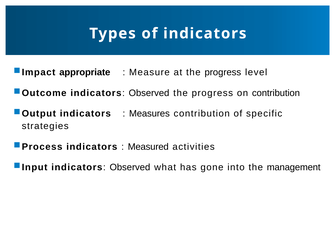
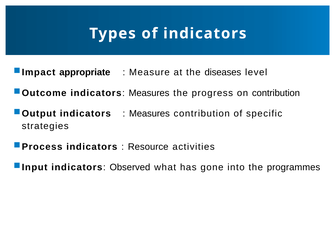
at the progress: progress -> diseases
Observed at (149, 93): Observed -> Measures
Measured: Measured -> Resource
management: management -> programmes
